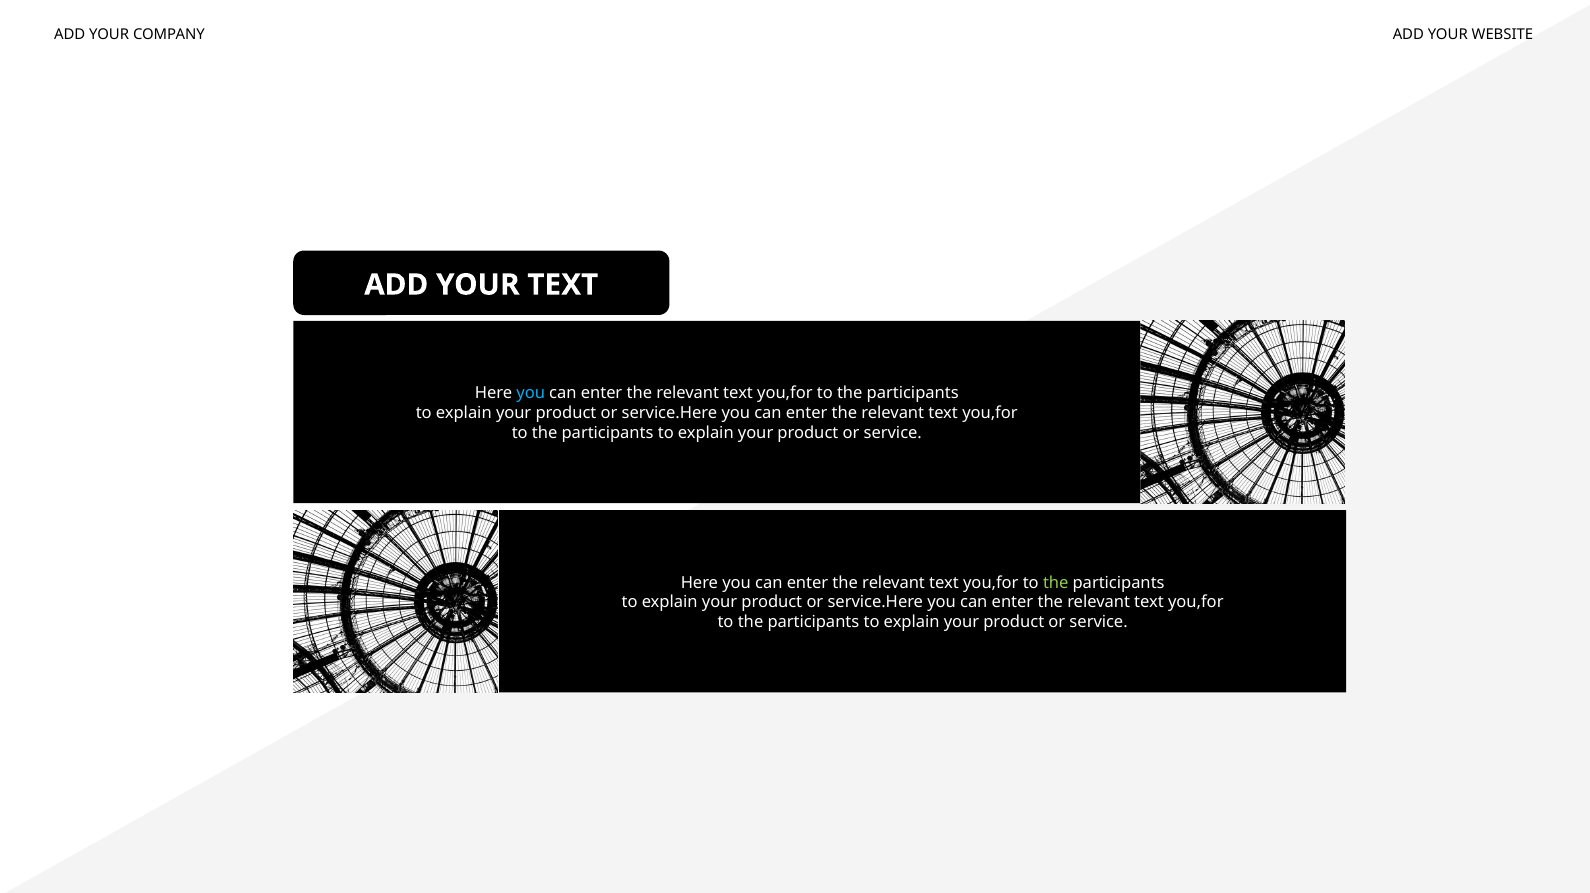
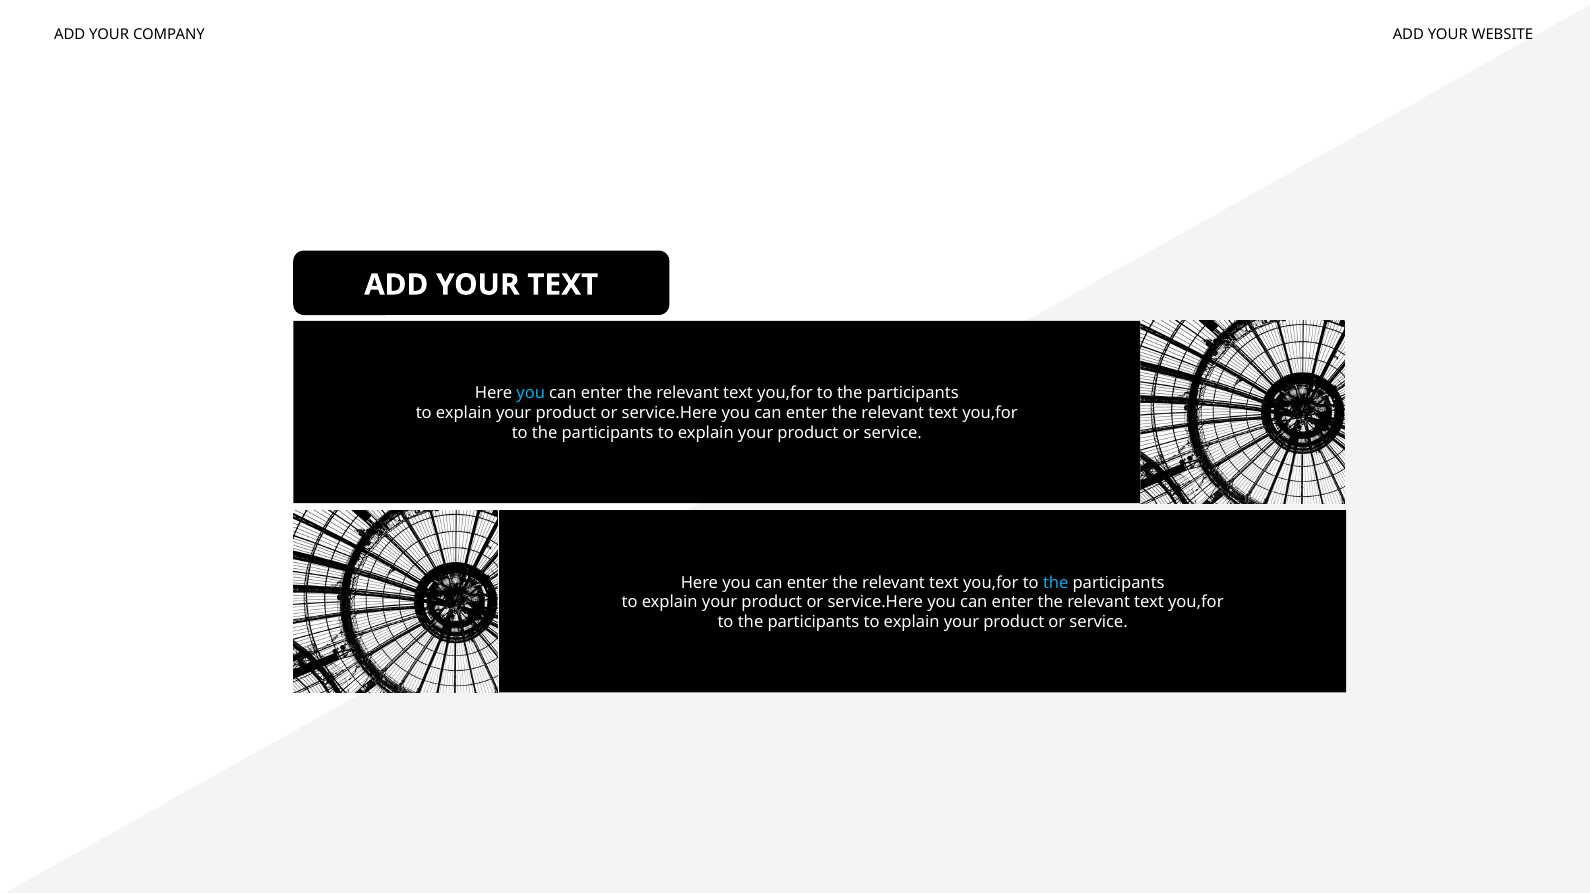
the at (1056, 583) colour: light green -> light blue
